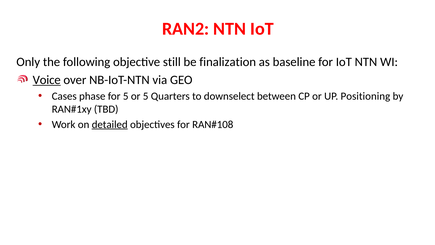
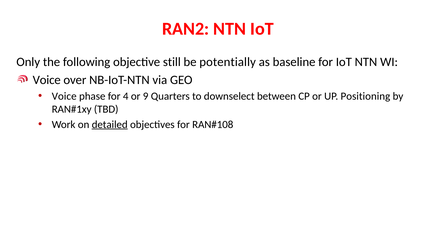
finalization: finalization -> potentially
Voice at (47, 80) underline: present -> none
Cases at (64, 96): Cases -> Voice
for 5: 5 -> 4
or 5: 5 -> 9
